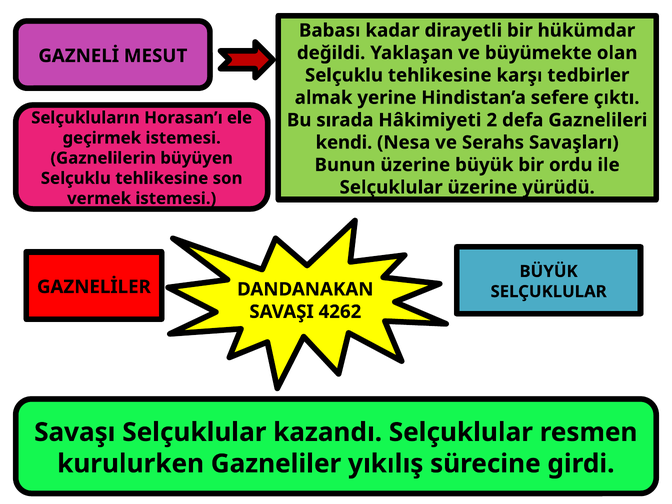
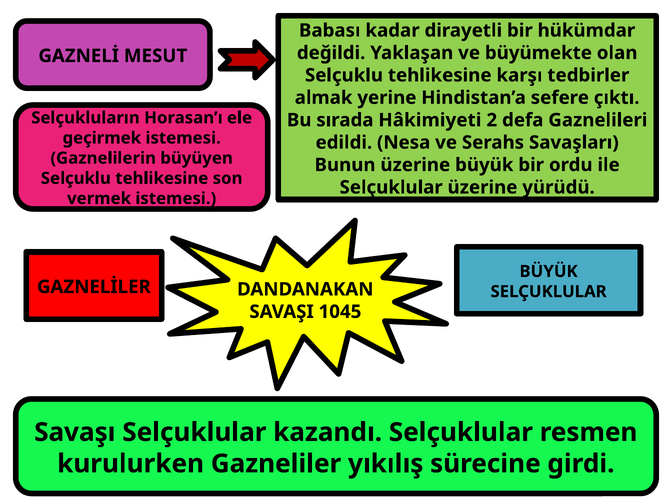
kendi: kendi -> edildi
4262: 4262 -> 1045
